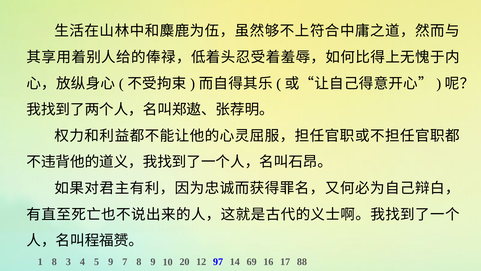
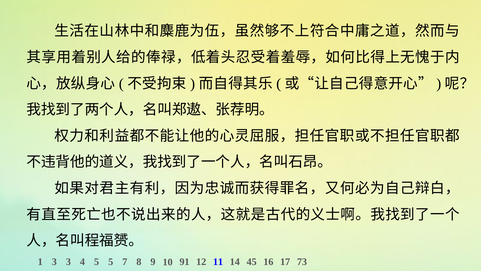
1 8: 8 -> 3
5 9: 9 -> 5
20: 20 -> 91
97: 97 -> 11
69: 69 -> 45
88: 88 -> 73
